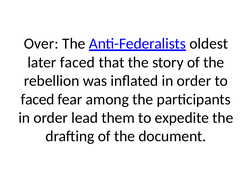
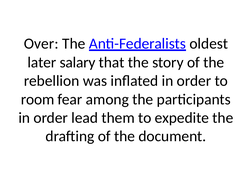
later faced: faced -> salary
faced at (38, 99): faced -> room
